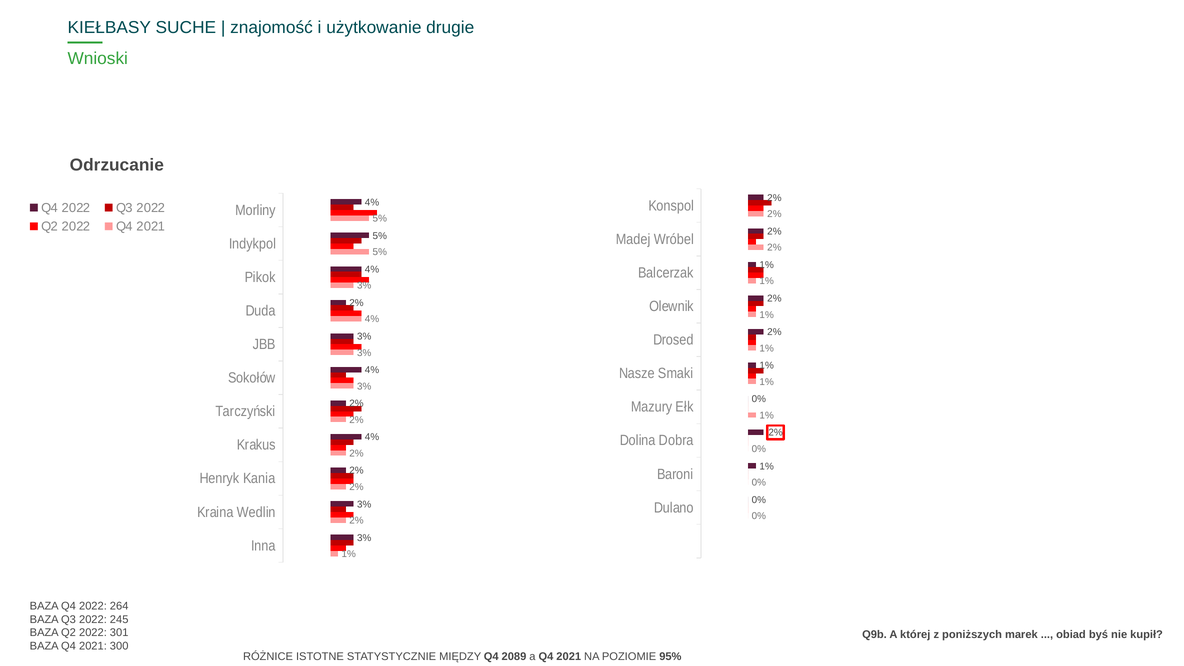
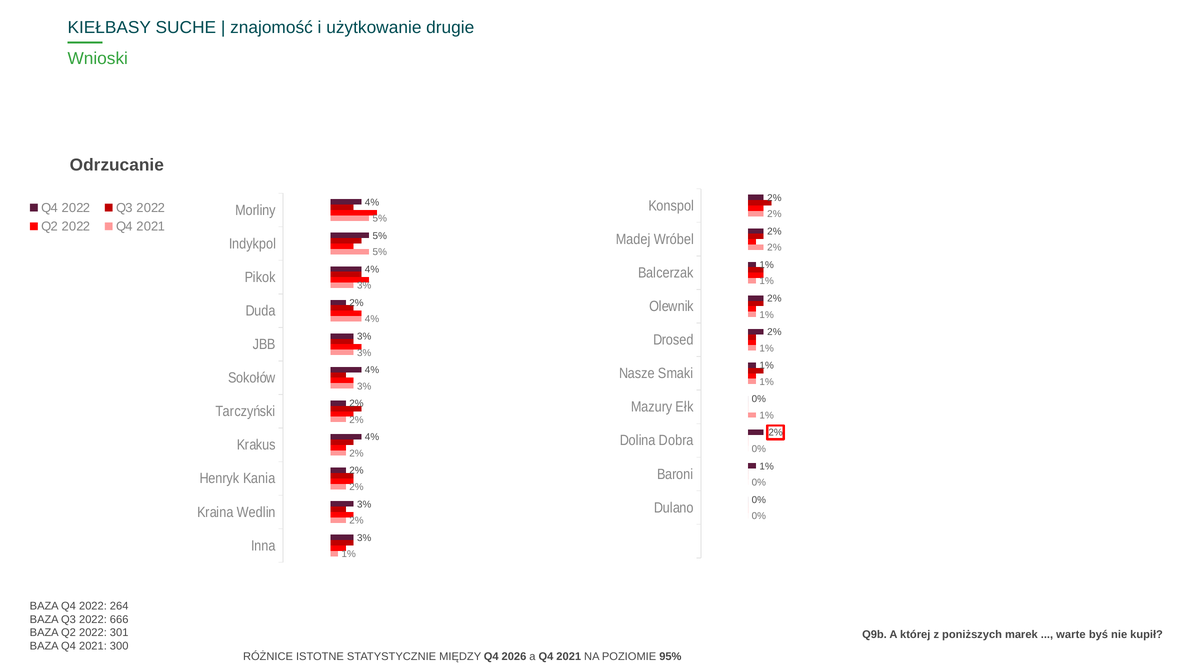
245: 245 -> 666
obiad: obiad -> warte
2089: 2089 -> 2026
